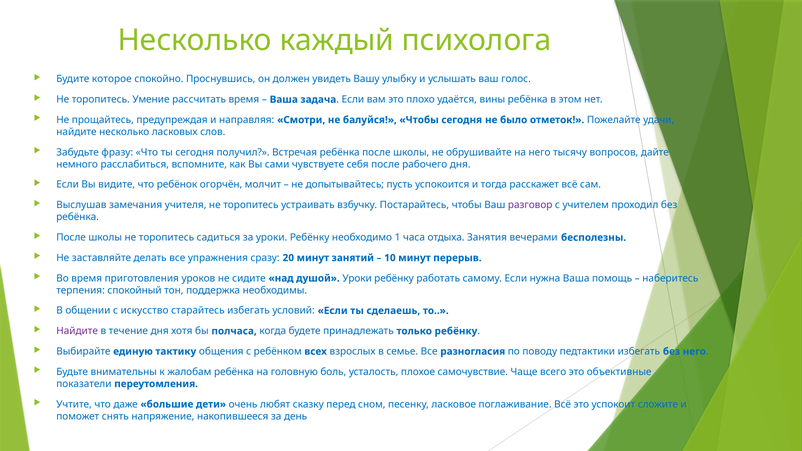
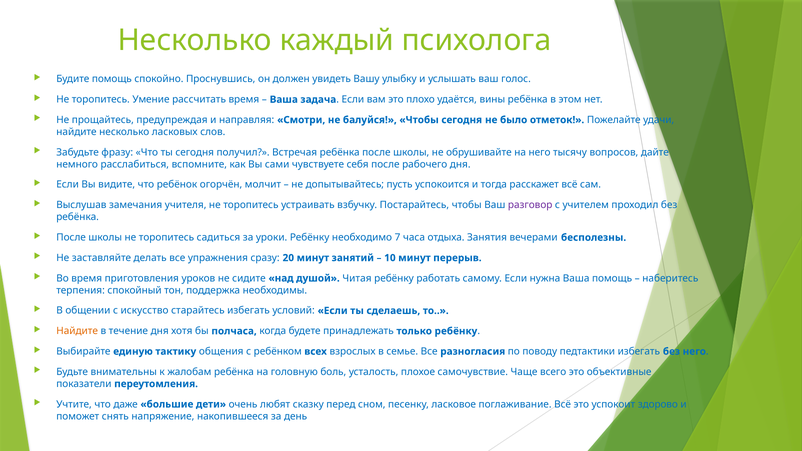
Будите которое: которое -> помощь
1: 1 -> 7
душой Уроки: Уроки -> Читая
Найдите at (77, 331) colour: purple -> orange
сложите: сложите -> здорово
